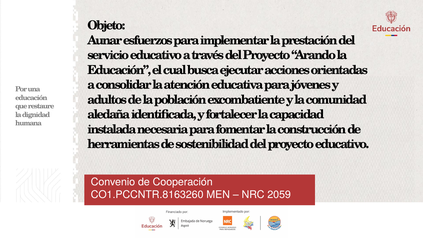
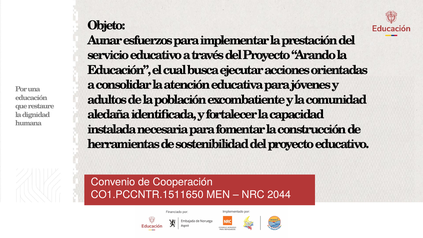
CO1.PCCNTR.8163260: CO1.PCCNTR.8163260 -> CO1.PCCNTR.1511650
2059: 2059 -> 2044
